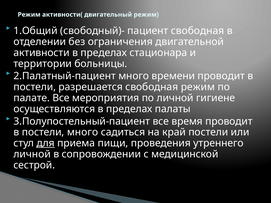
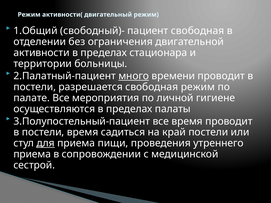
много at (134, 76) underline: none -> present
постели много: много -> время
личной at (32, 154): личной -> приема
